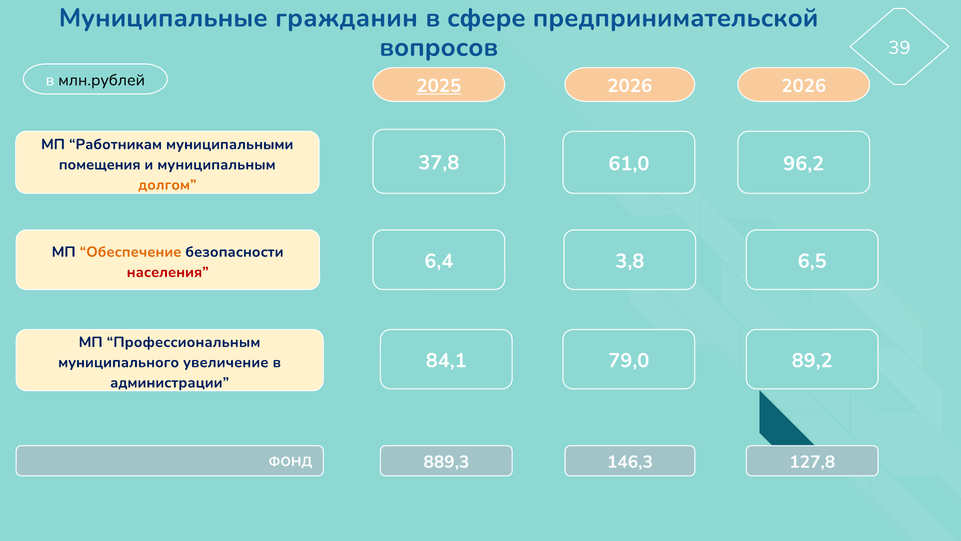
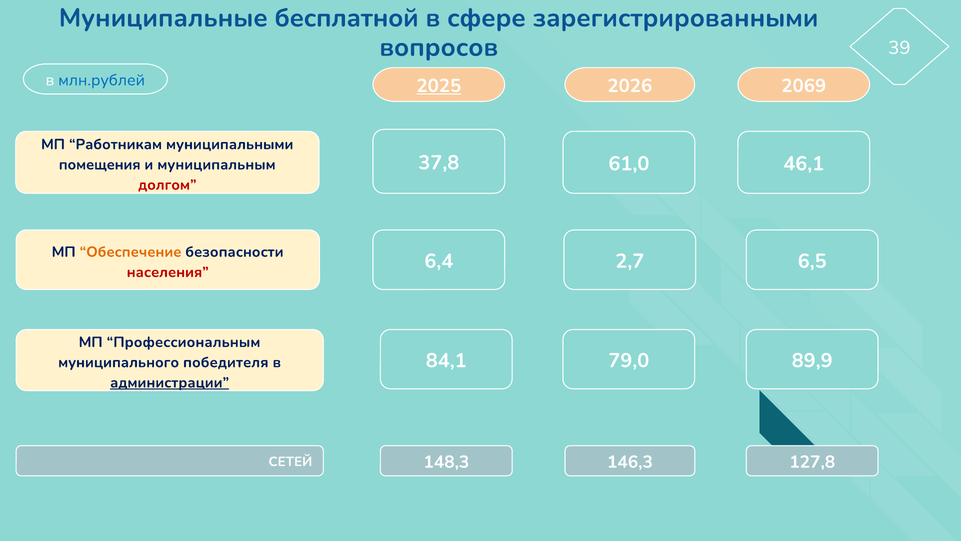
гражданин: гражданин -> бесплатной
предпринимательской: предпринимательской -> зарегистрированными
млн.рублей colour: black -> blue
2026 2026: 2026 -> 2069
96,2: 96,2 -> 46,1
долгом colour: orange -> red
3,8: 3,8 -> 2,7
89,2: 89,2 -> 89,9
увеличение: увеличение -> победителя
администрации underline: none -> present
889,3: 889,3 -> 148,3
ФОНД: ФОНД -> СЕТЕЙ
